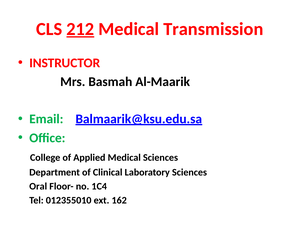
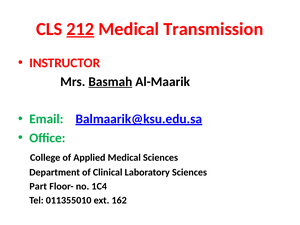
Basmah underline: none -> present
Oral: Oral -> Part
012355010: 012355010 -> 011355010
